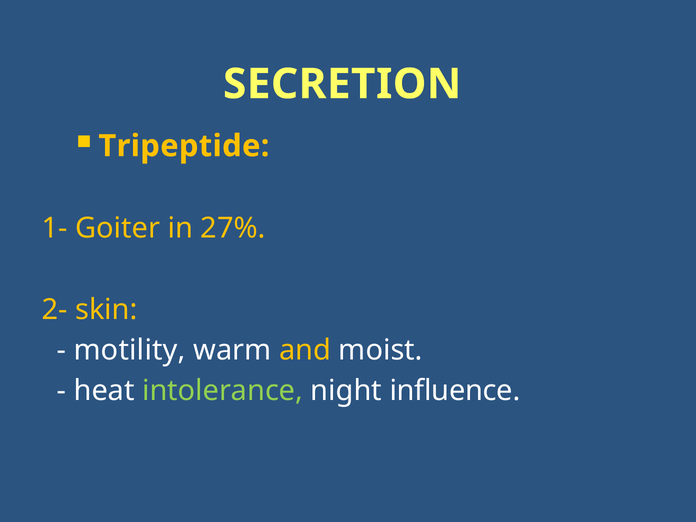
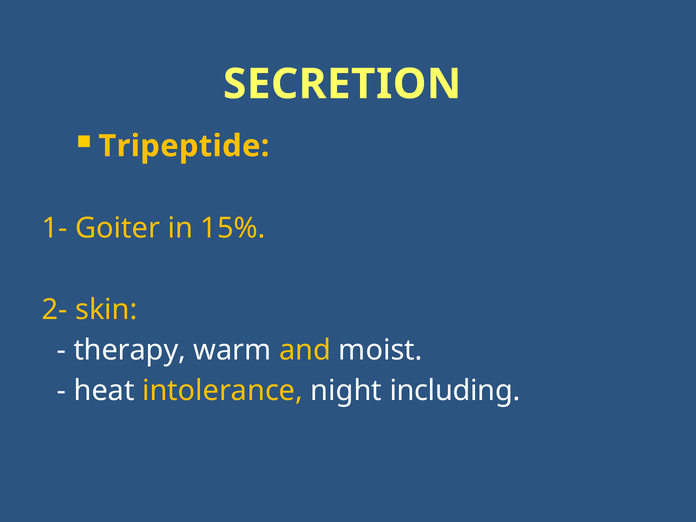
27%: 27% -> 15%
motility: motility -> therapy
intolerance colour: light green -> yellow
influence: influence -> including
